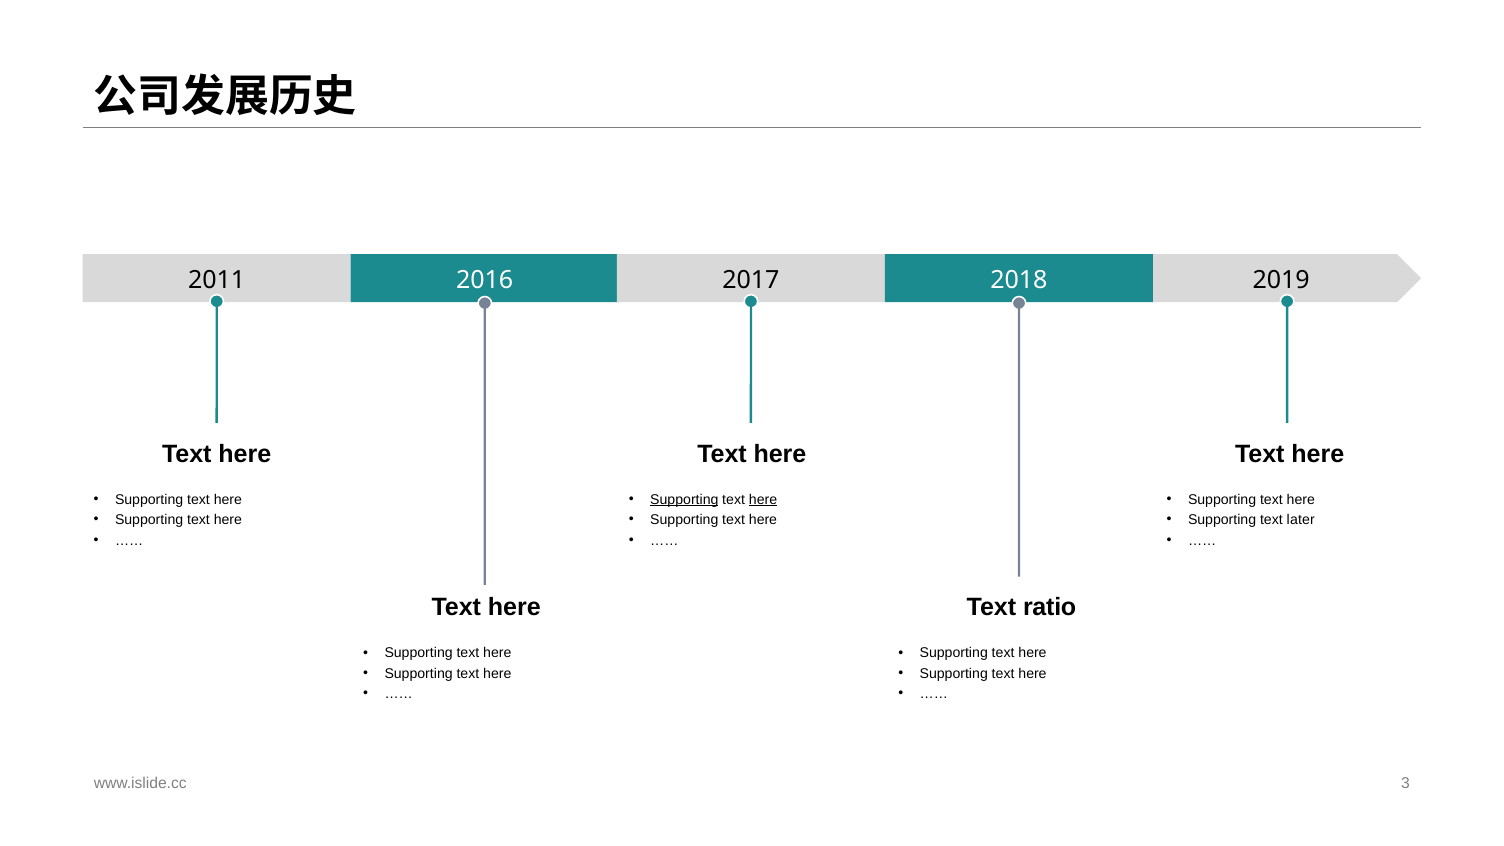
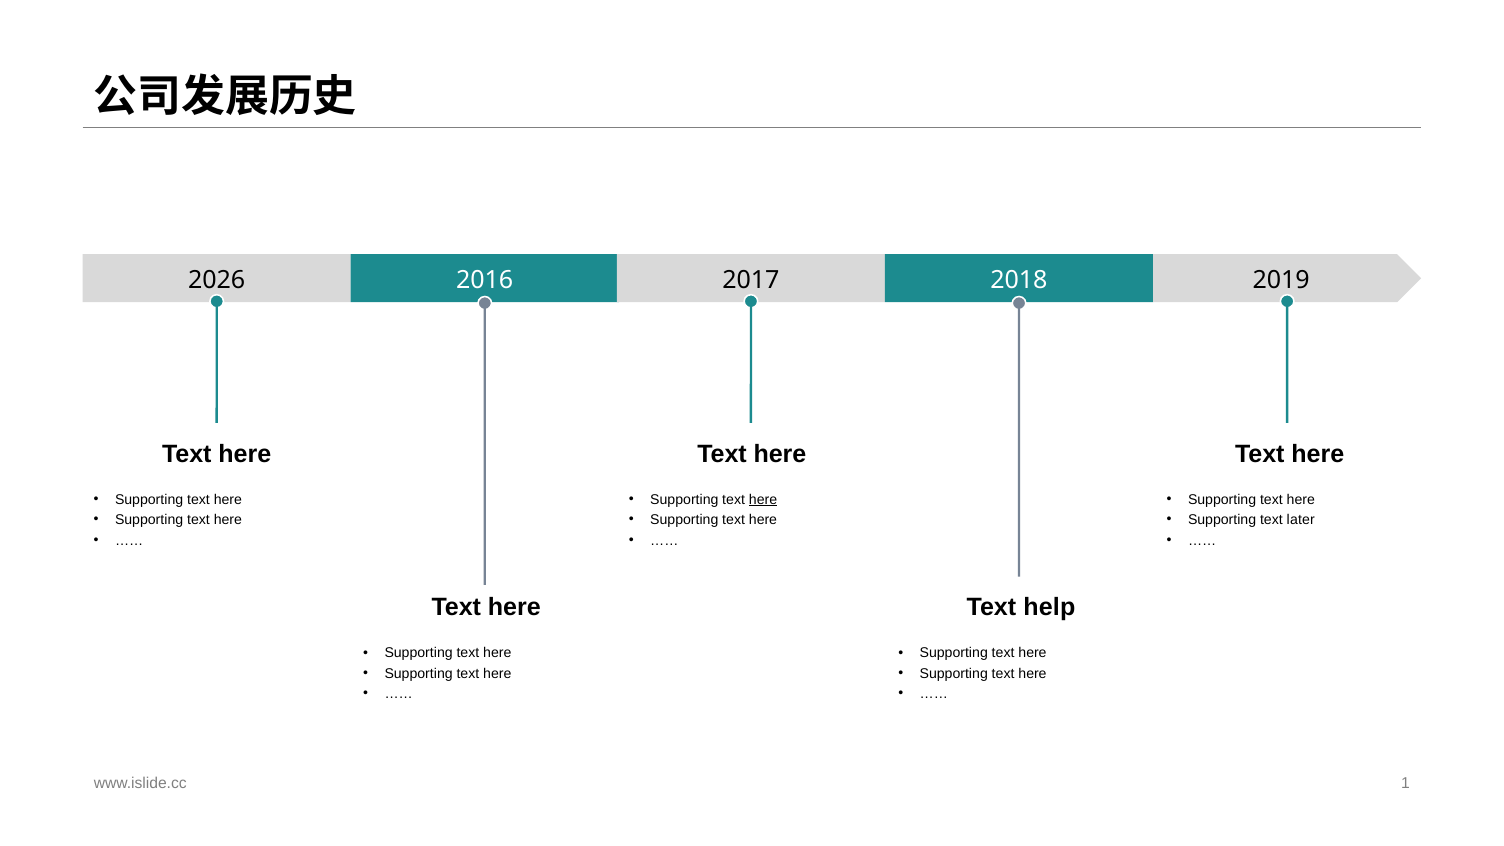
2011: 2011 -> 2026
Supporting at (684, 500) underline: present -> none
ratio: ratio -> help
3: 3 -> 1
